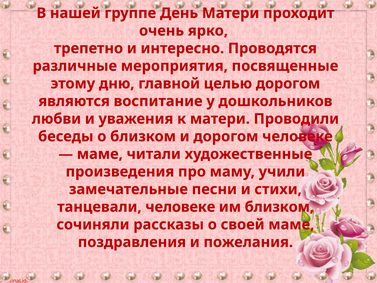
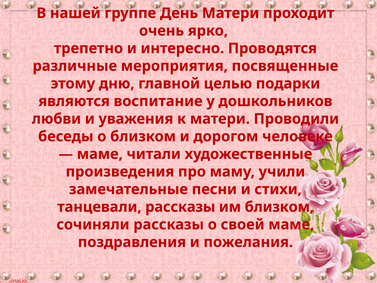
целью дорогом: дорогом -> подарки
танцевали человеке: человеке -> рассказы
